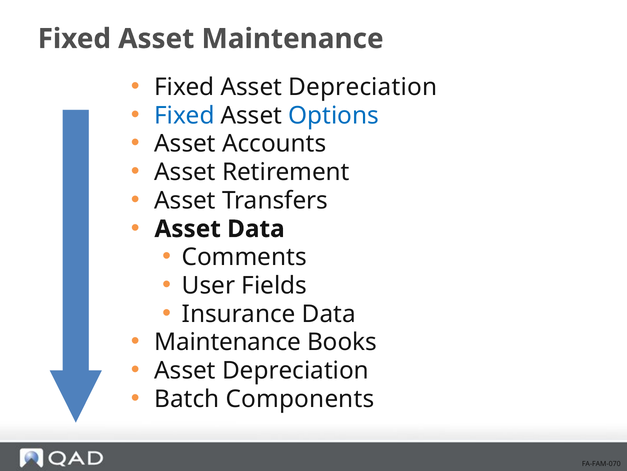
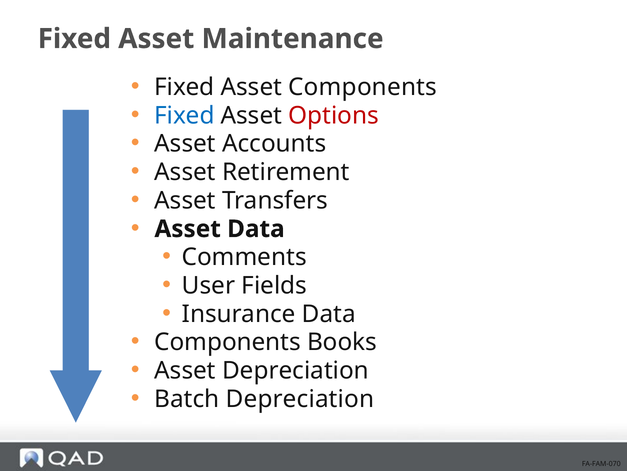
Fixed Asset Depreciation: Depreciation -> Components
Options colour: blue -> red
Maintenance at (228, 342): Maintenance -> Components
Batch Components: Components -> Depreciation
